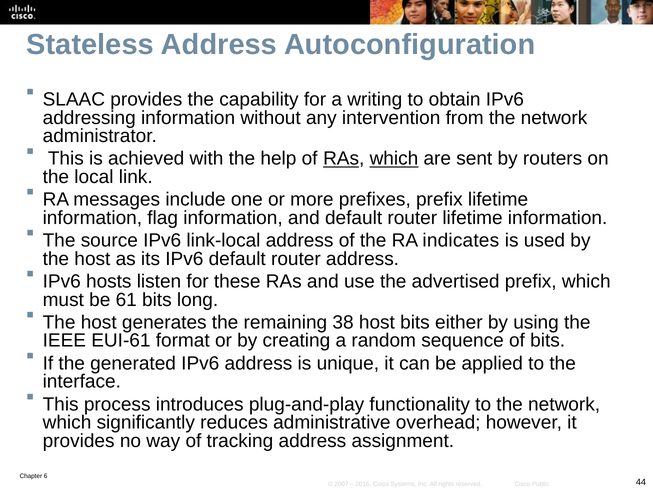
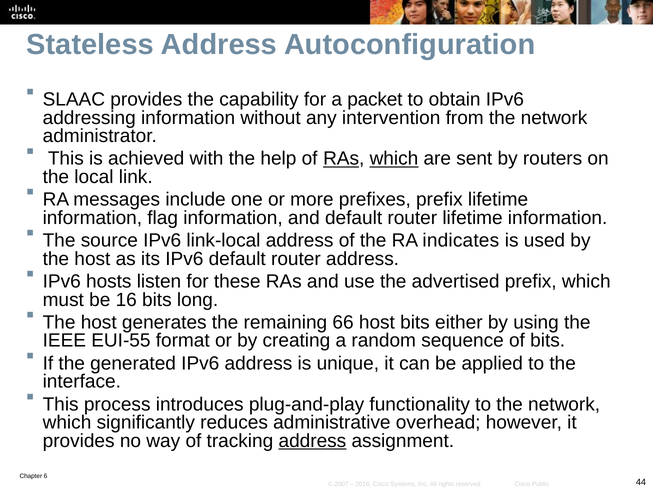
writing: writing -> packet
61: 61 -> 16
38: 38 -> 66
EUI-61: EUI-61 -> EUI-55
address at (312, 441) underline: none -> present
